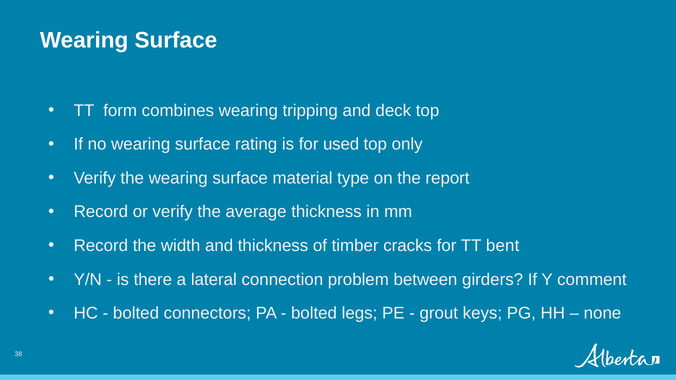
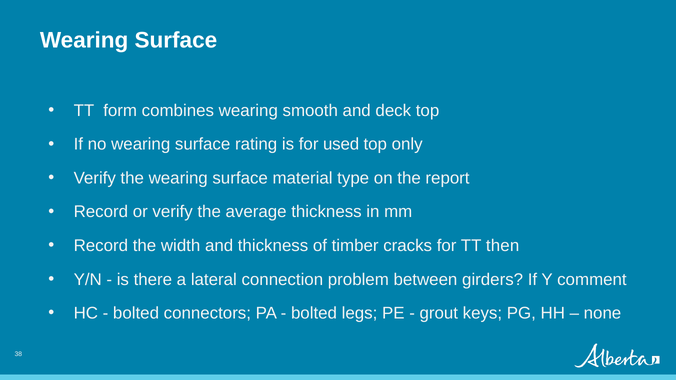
tripping: tripping -> smooth
bent: bent -> then
